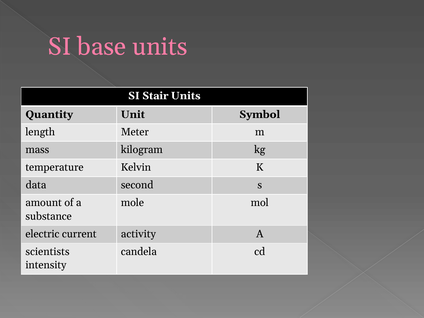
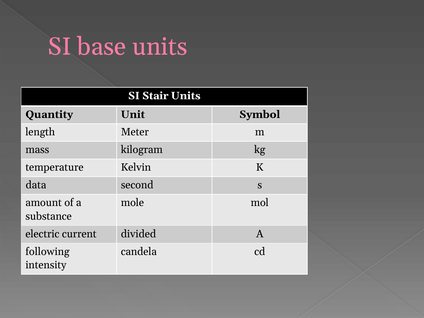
activity: activity -> divided
scientists: scientists -> following
